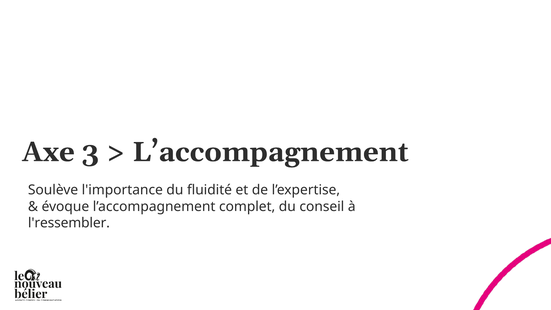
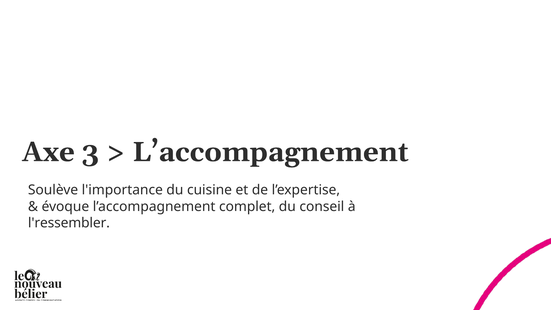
fluidité: fluidité -> cuisine
